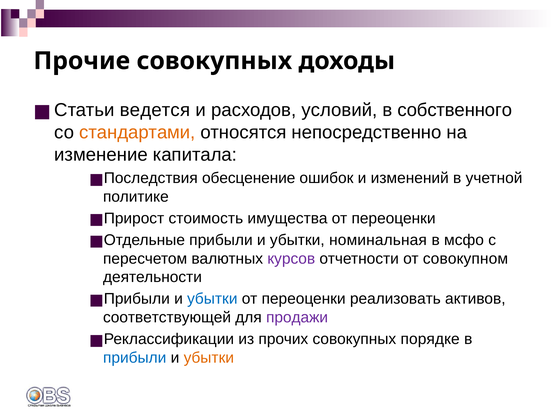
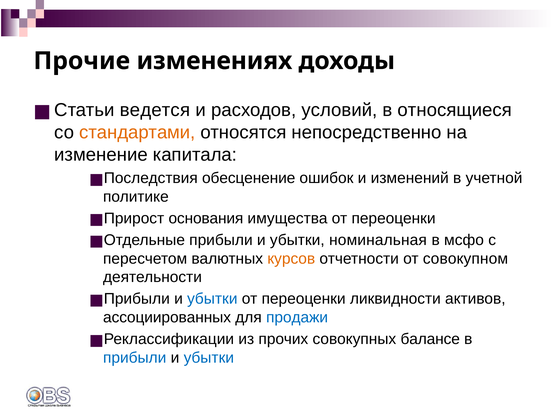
Прочие совокупных: совокупных -> изменениях
собственного: собственного -> относящиеся
стоимость: стоимость -> основания
курсов colour: purple -> orange
реализовать: реализовать -> ликвидности
соответствующей: соответствующей -> ассоциированных
продажи colour: purple -> blue
порядке: порядке -> балансе
убытки at (209, 357) colour: orange -> blue
